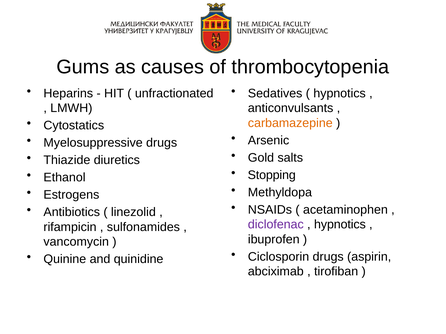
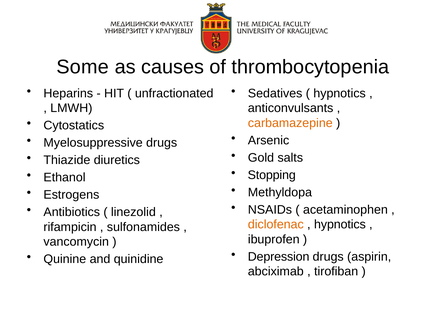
Gums: Gums -> Some
diclofenac colour: purple -> orange
Ciclosporin: Ciclosporin -> Depression
